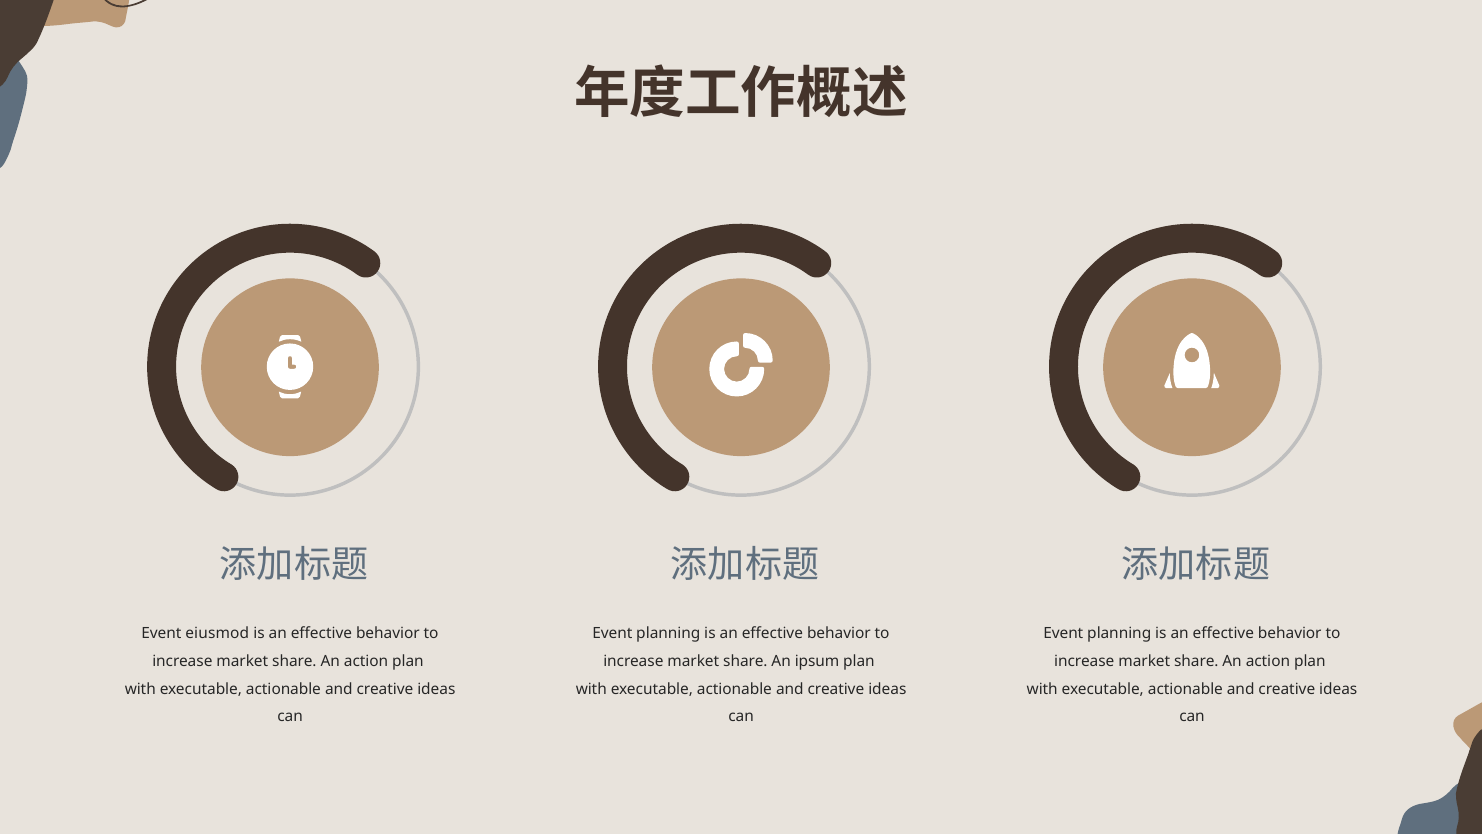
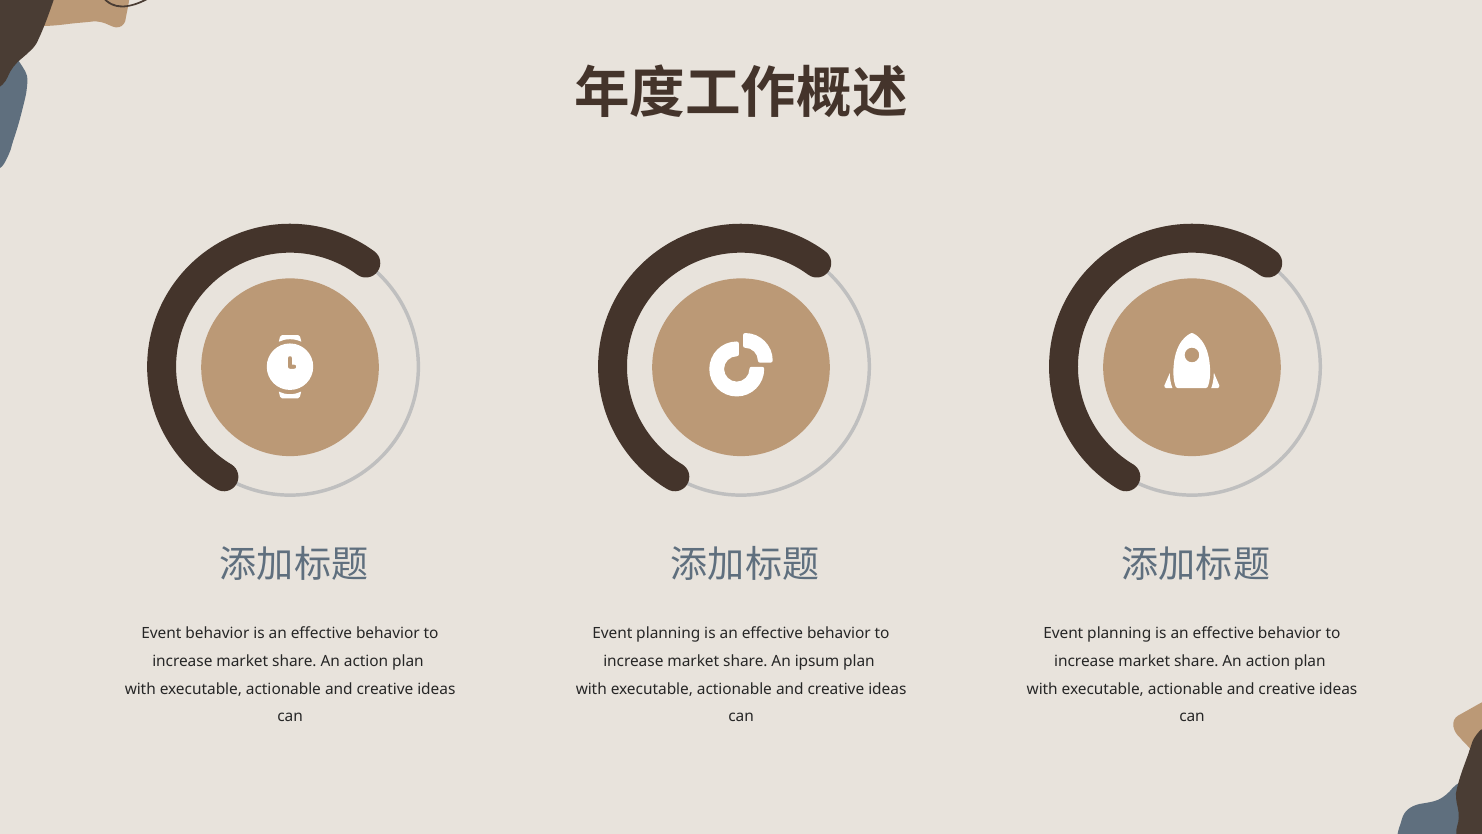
Event eiusmod: eiusmod -> behavior
